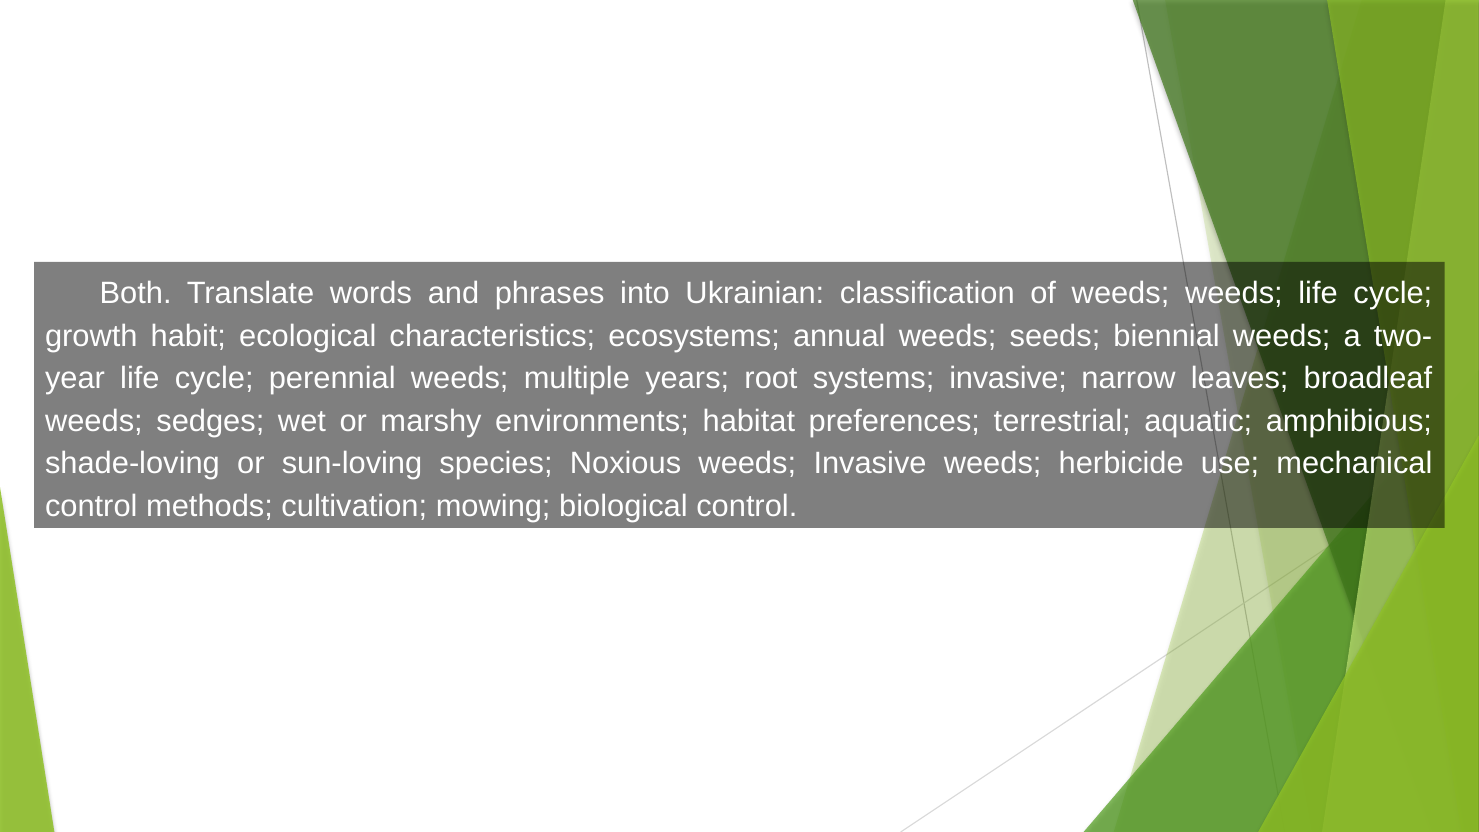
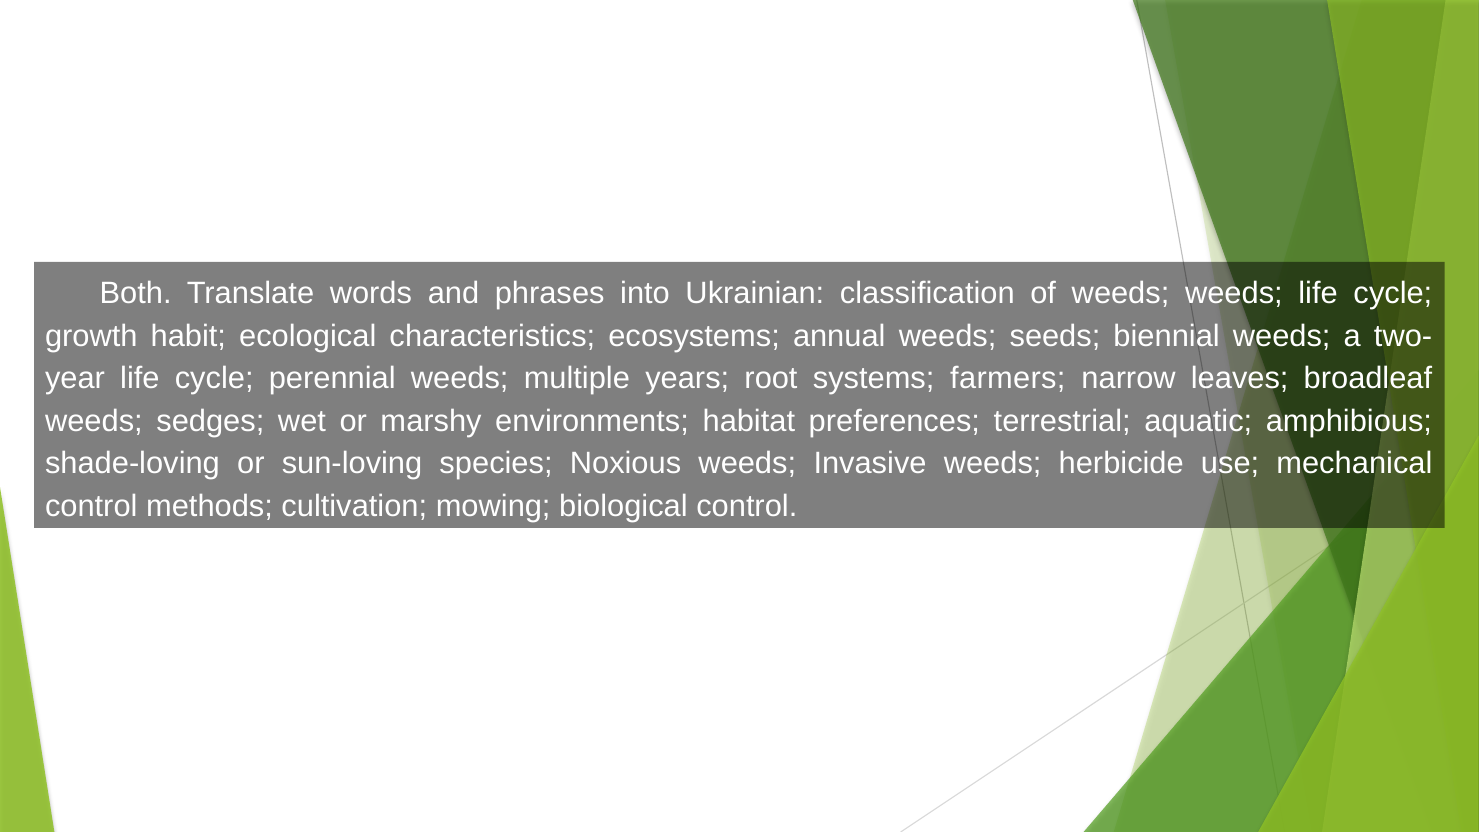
systems invasive: invasive -> farmers
